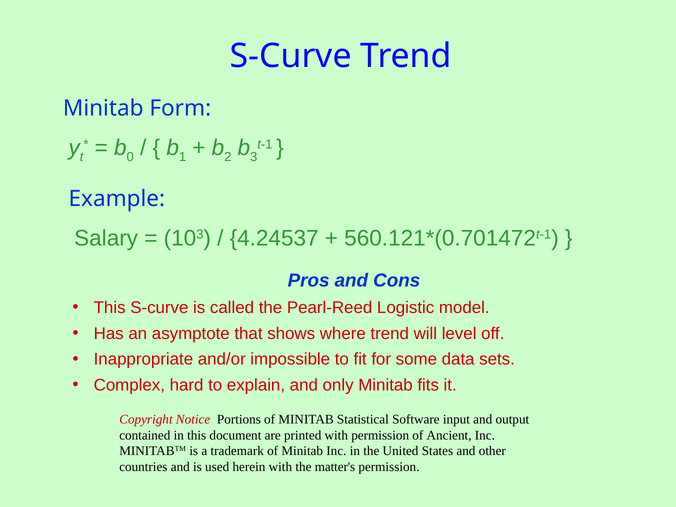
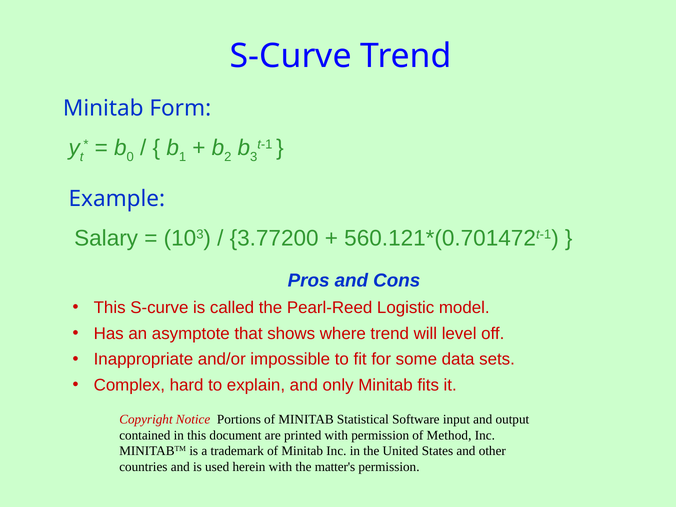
4.24537: 4.24537 -> 3.77200
Ancient: Ancient -> Method
